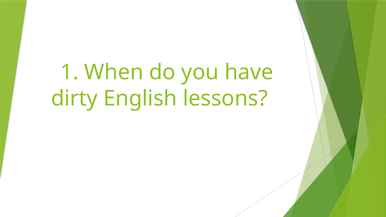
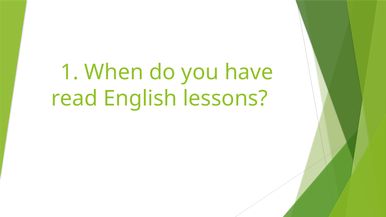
dirty: dirty -> read
